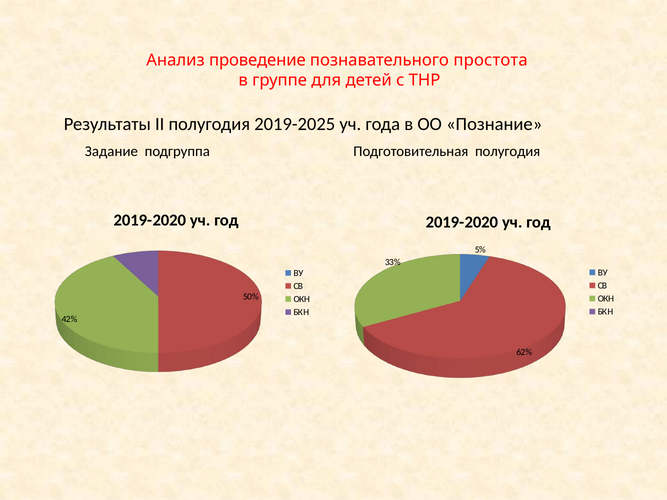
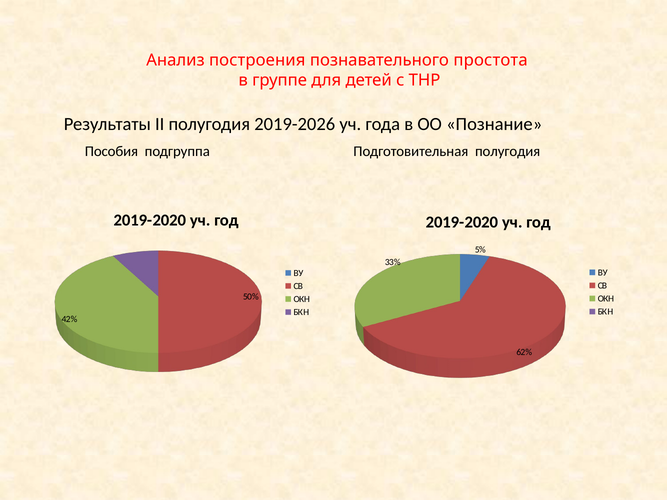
проведение: проведение -> построения
2019-2025: 2019-2025 -> 2019-2026
Задание: Задание -> Пособия
